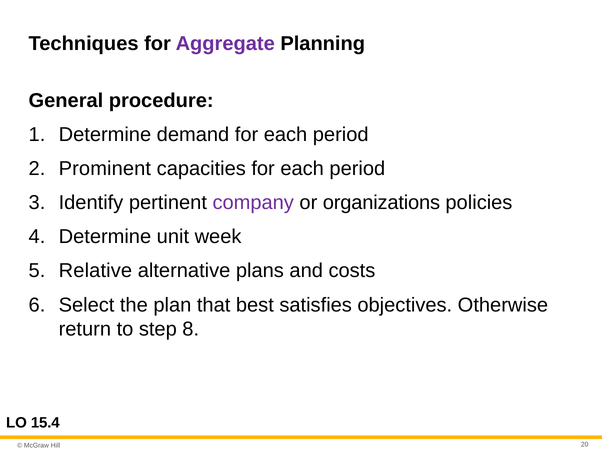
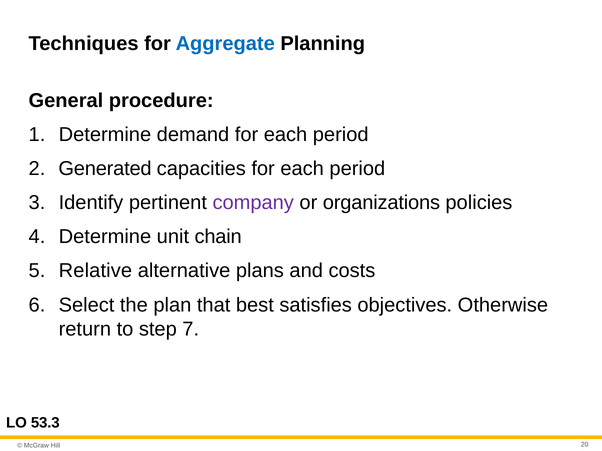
Aggregate colour: purple -> blue
Prominent: Prominent -> Generated
week: week -> chain
8: 8 -> 7
15.4: 15.4 -> 53.3
